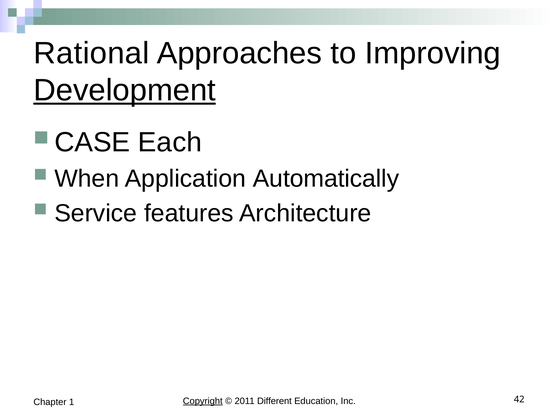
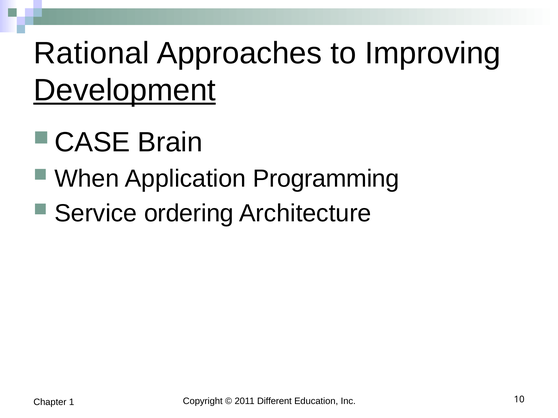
Each: Each -> Brain
Automatically: Automatically -> Programming
features: features -> ordering
Copyright underline: present -> none
42: 42 -> 10
